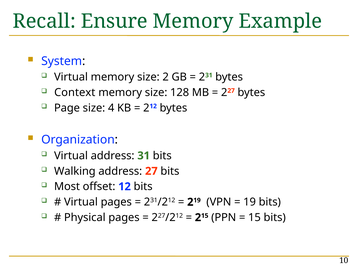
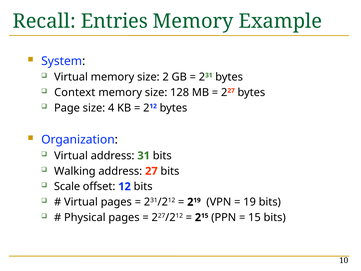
Ensure: Ensure -> Entries
Most: Most -> Scale
